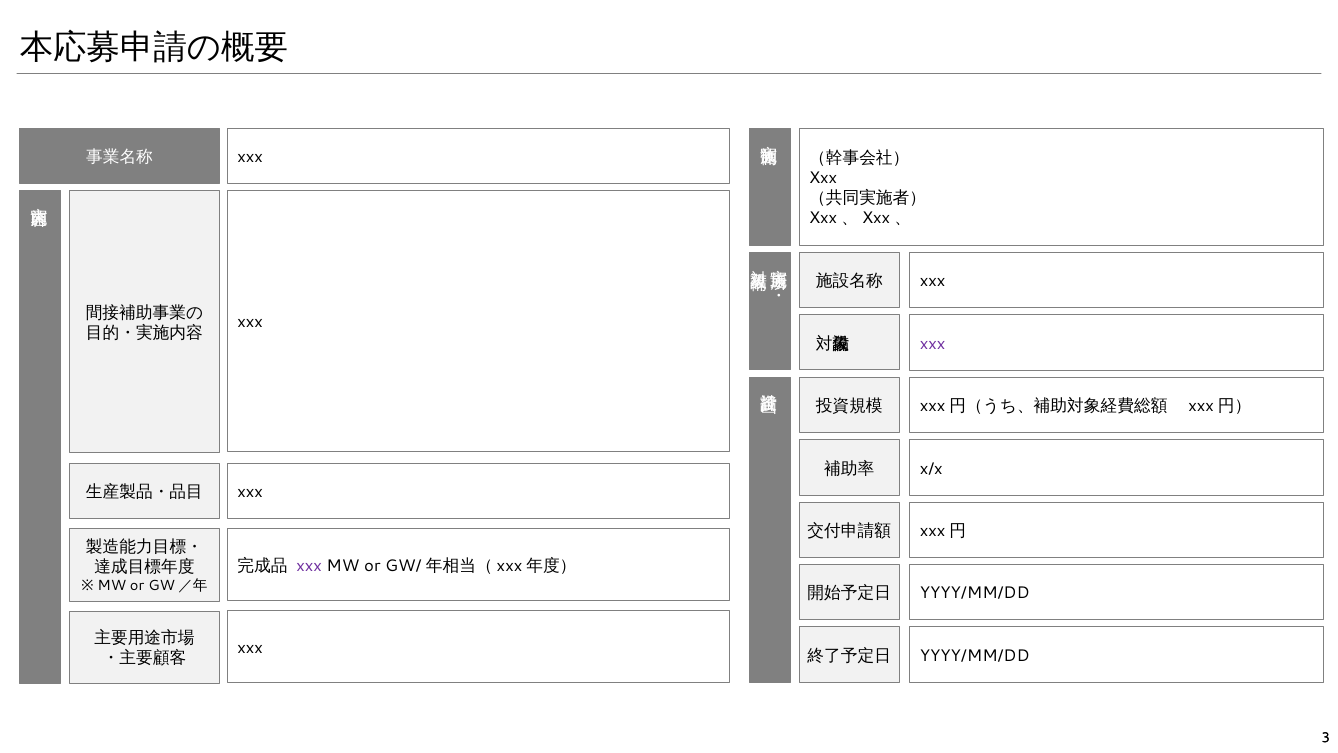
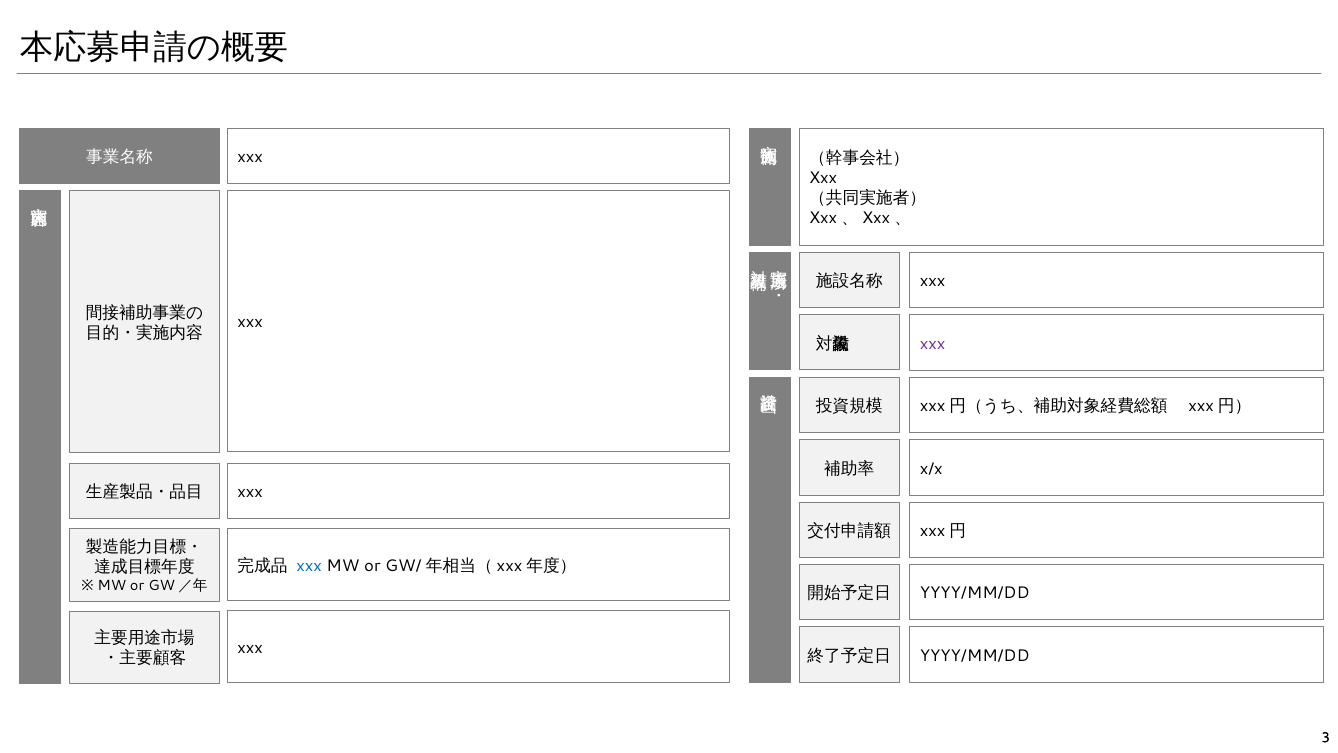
xxx at (309, 565) colour: purple -> blue
